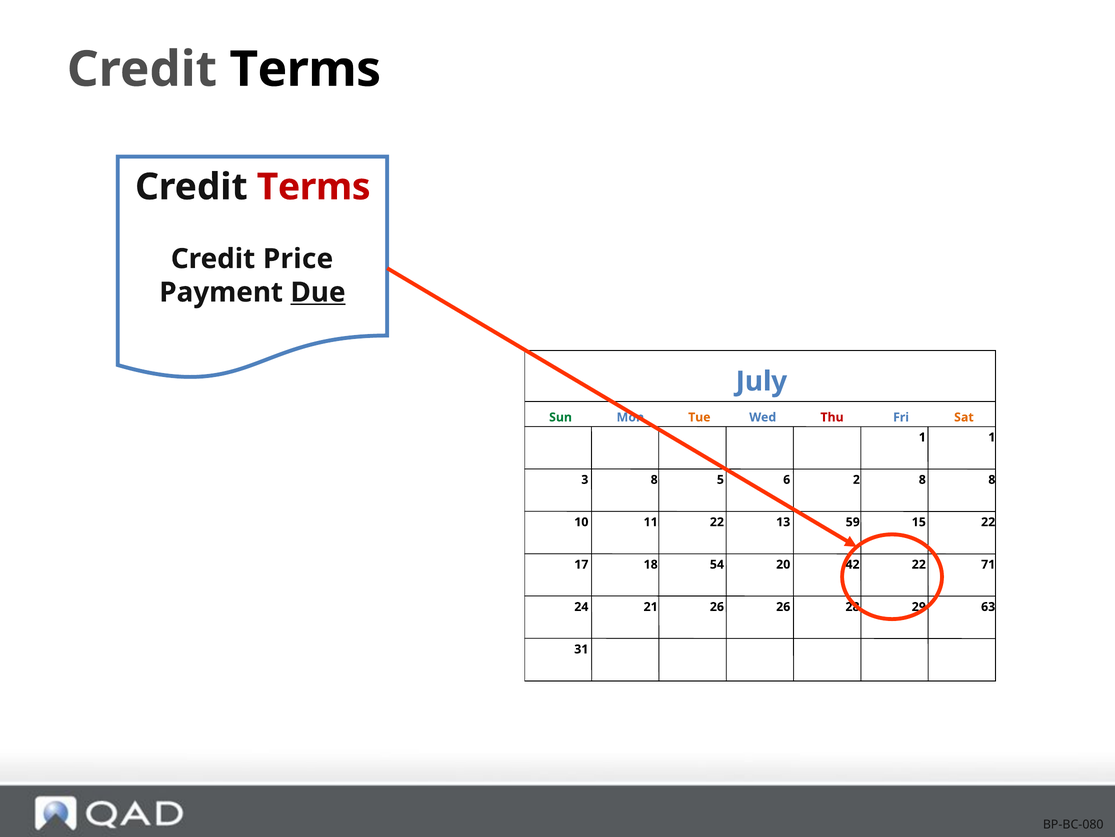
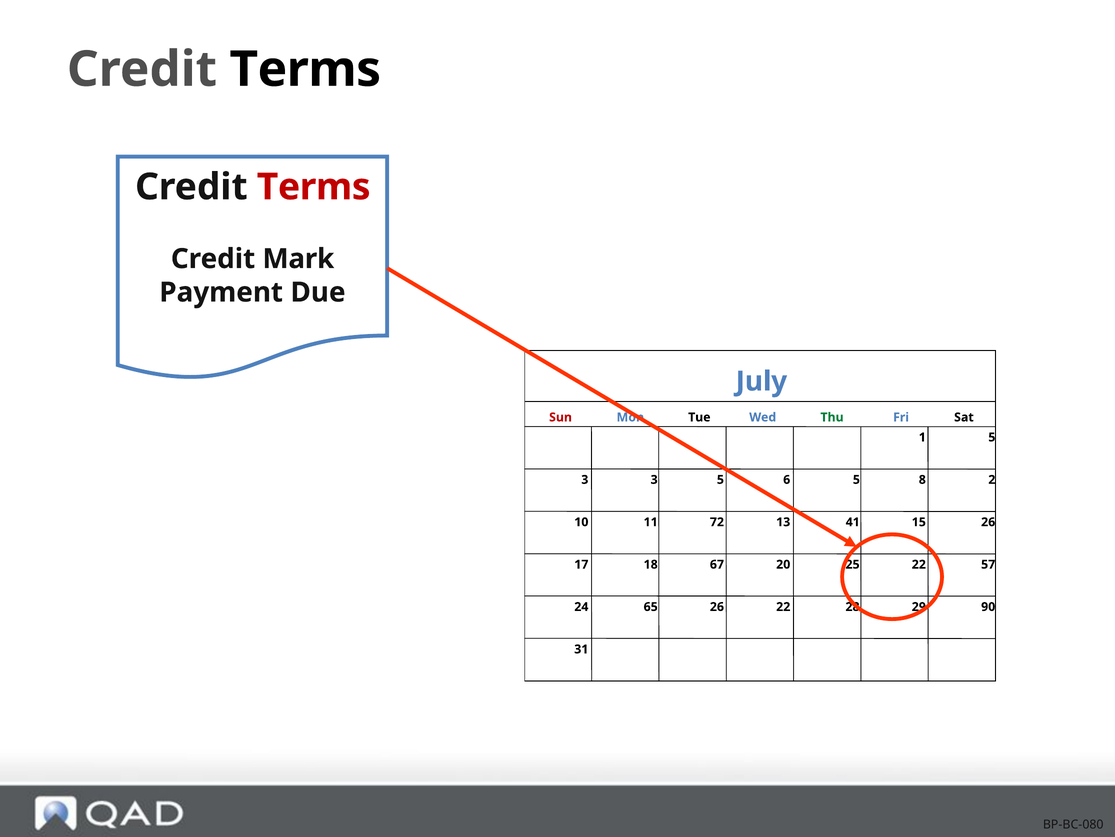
Price: Price -> Mark
Due underline: present -> none
Sun colour: green -> red
Tue colour: orange -> black
Thu colour: red -> green
Sat colour: orange -> black
1 1: 1 -> 5
3 8: 8 -> 3
6 2: 2 -> 5
8 8: 8 -> 2
11 22: 22 -> 72
59: 59 -> 41
15 22: 22 -> 26
54: 54 -> 67
42: 42 -> 25
71: 71 -> 57
21: 21 -> 65
26 26: 26 -> 22
63: 63 -> 90
